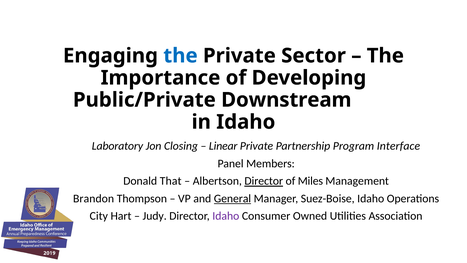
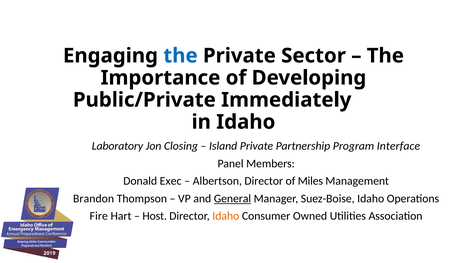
Downstream: Downstream -> Immediately
Linear: Linear -> Island
That: That -> Exec
Director at (264, 181) underline: present -> none
City: City -> Fire
Judy: Judy -> Host
Idaho at (226, 216) colour: purple -> orange
